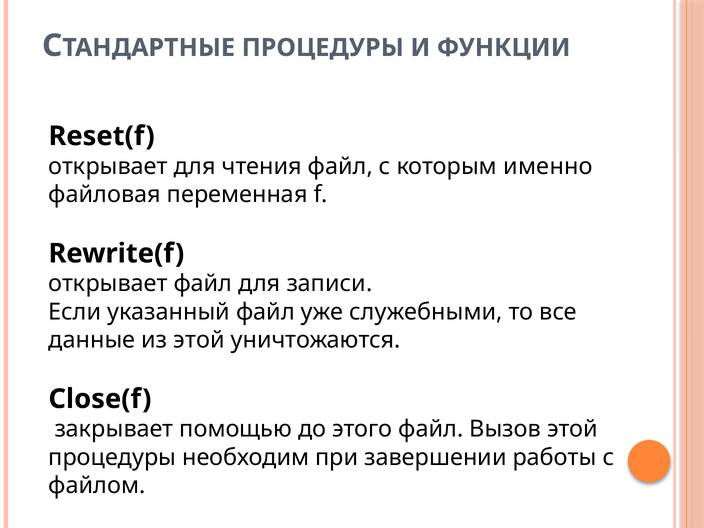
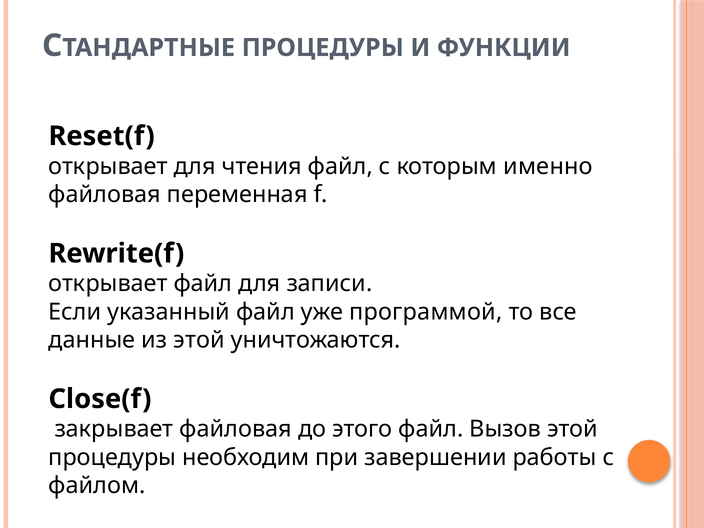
служебными: служебными -> программой
закрывает помощью: помощью -> файловая
